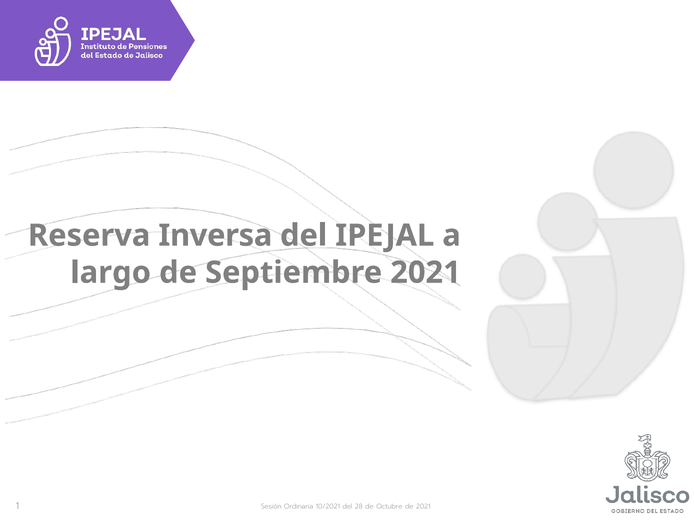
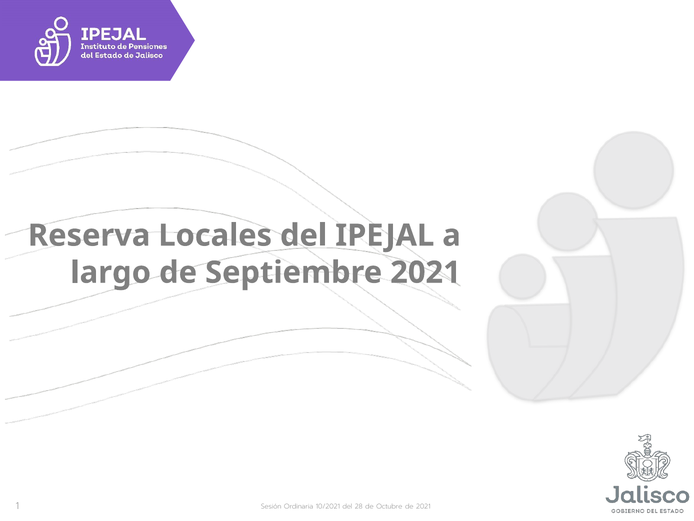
Inversa: Inversa -> Locales
